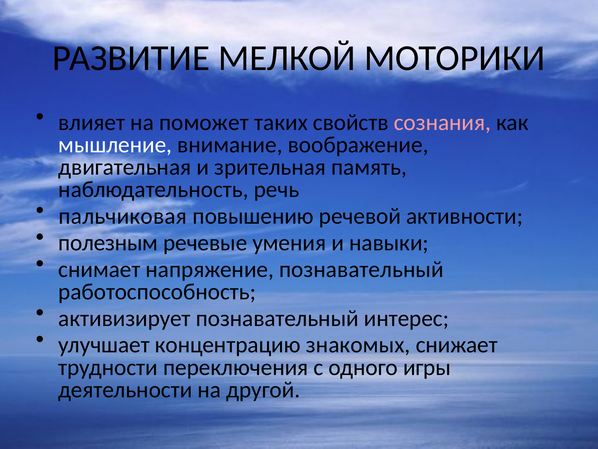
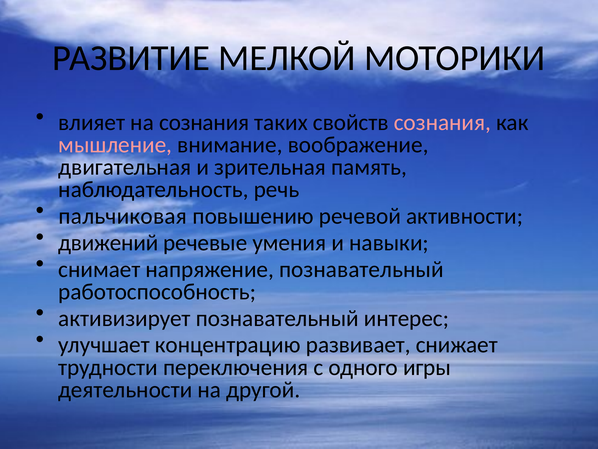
на поможет: поможет -> сознания
мышление colour: white -> pink
полезным: полезным -> движений
знакомых: знакомых -> развивает
